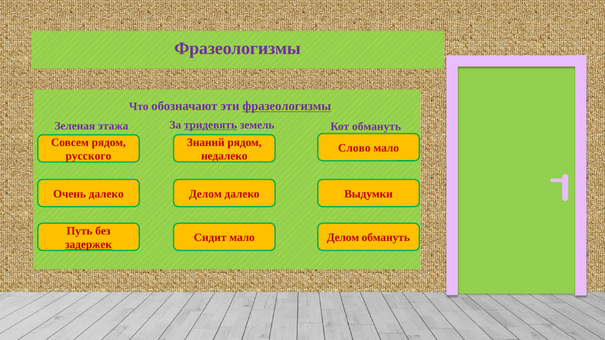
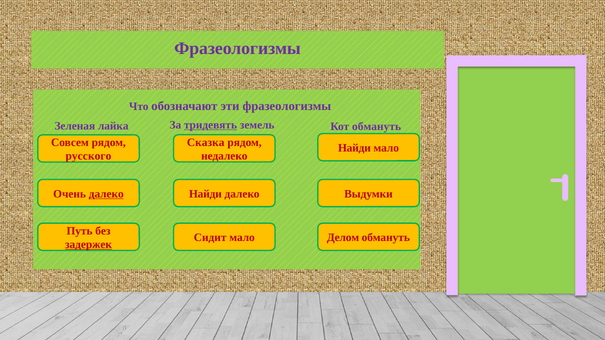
фразеологизмы at (287, 106) underline: present -> none
этажа: этажа -> лайка
Знаний: Знаний -> Сказка
Слово at (354, 148): Слово -> Найди
далеко at (106, 194) underline: none -> present
Делом at (205, 194): Делом -> Найди
